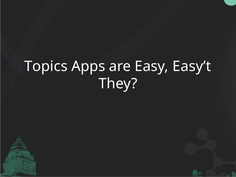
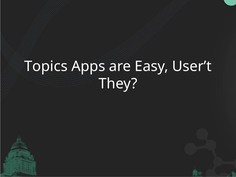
Easy’t: Easy’t -> User’t
